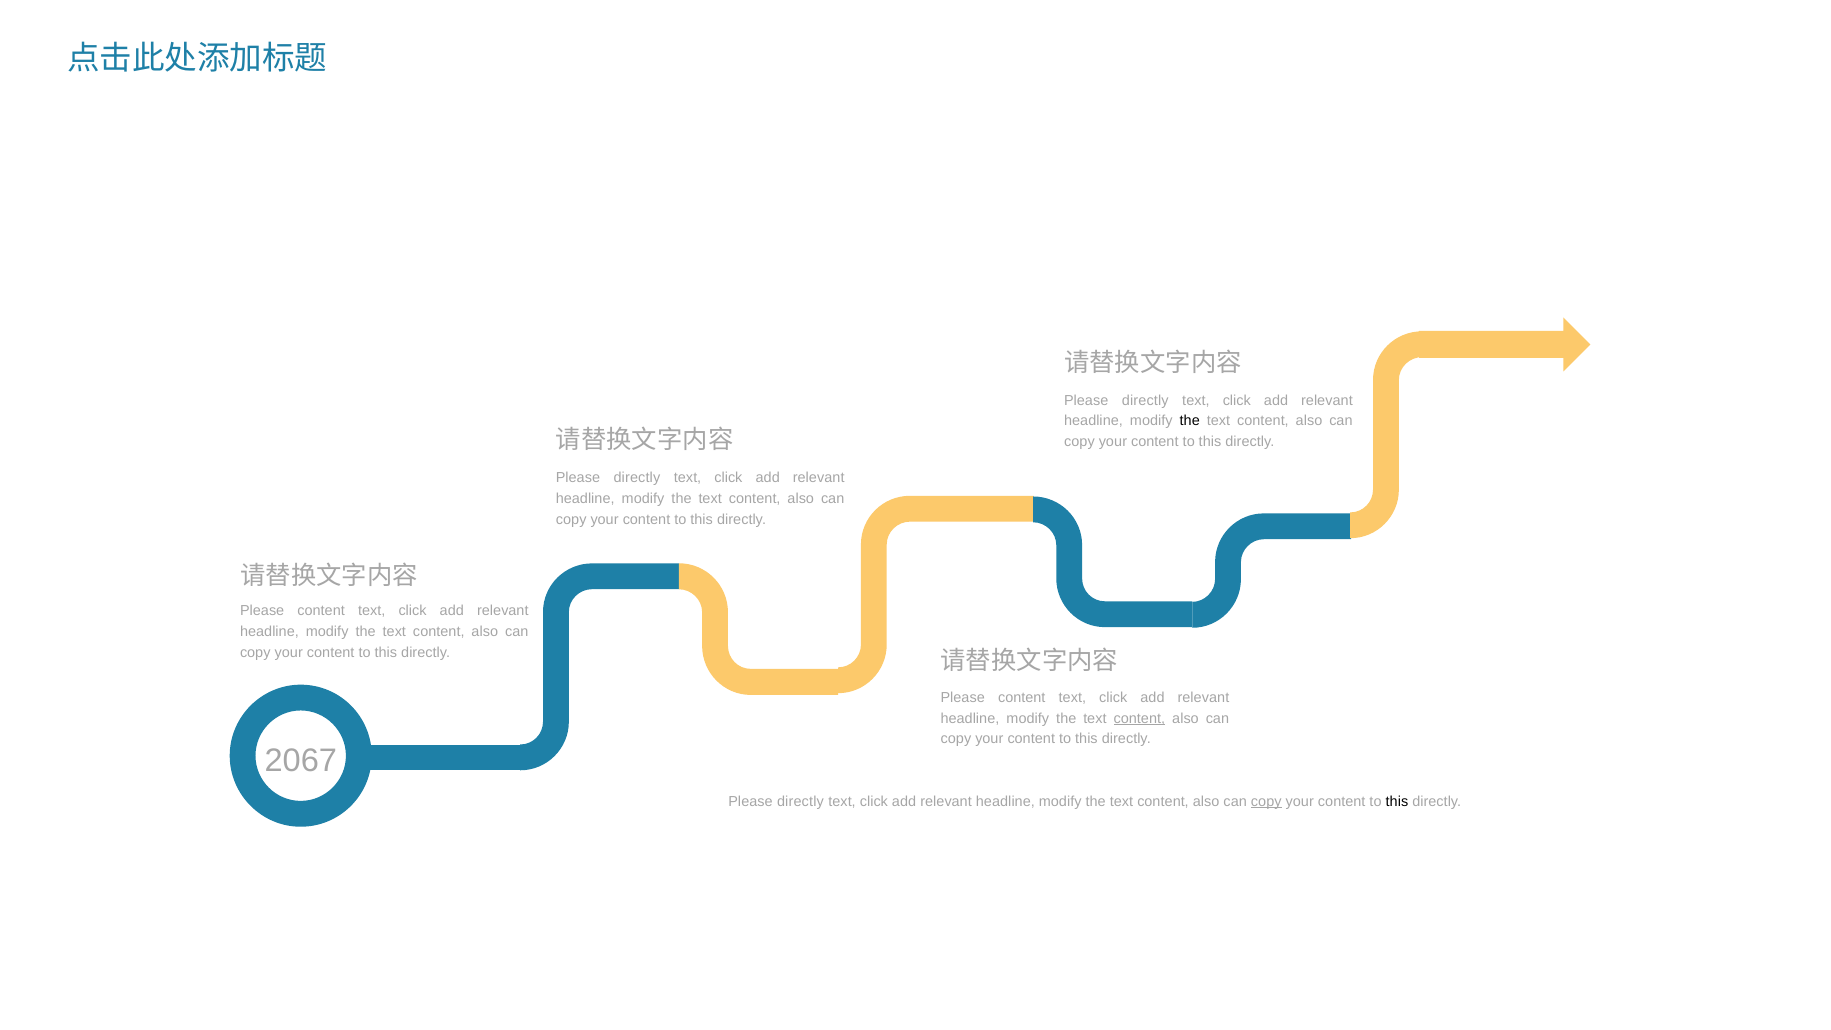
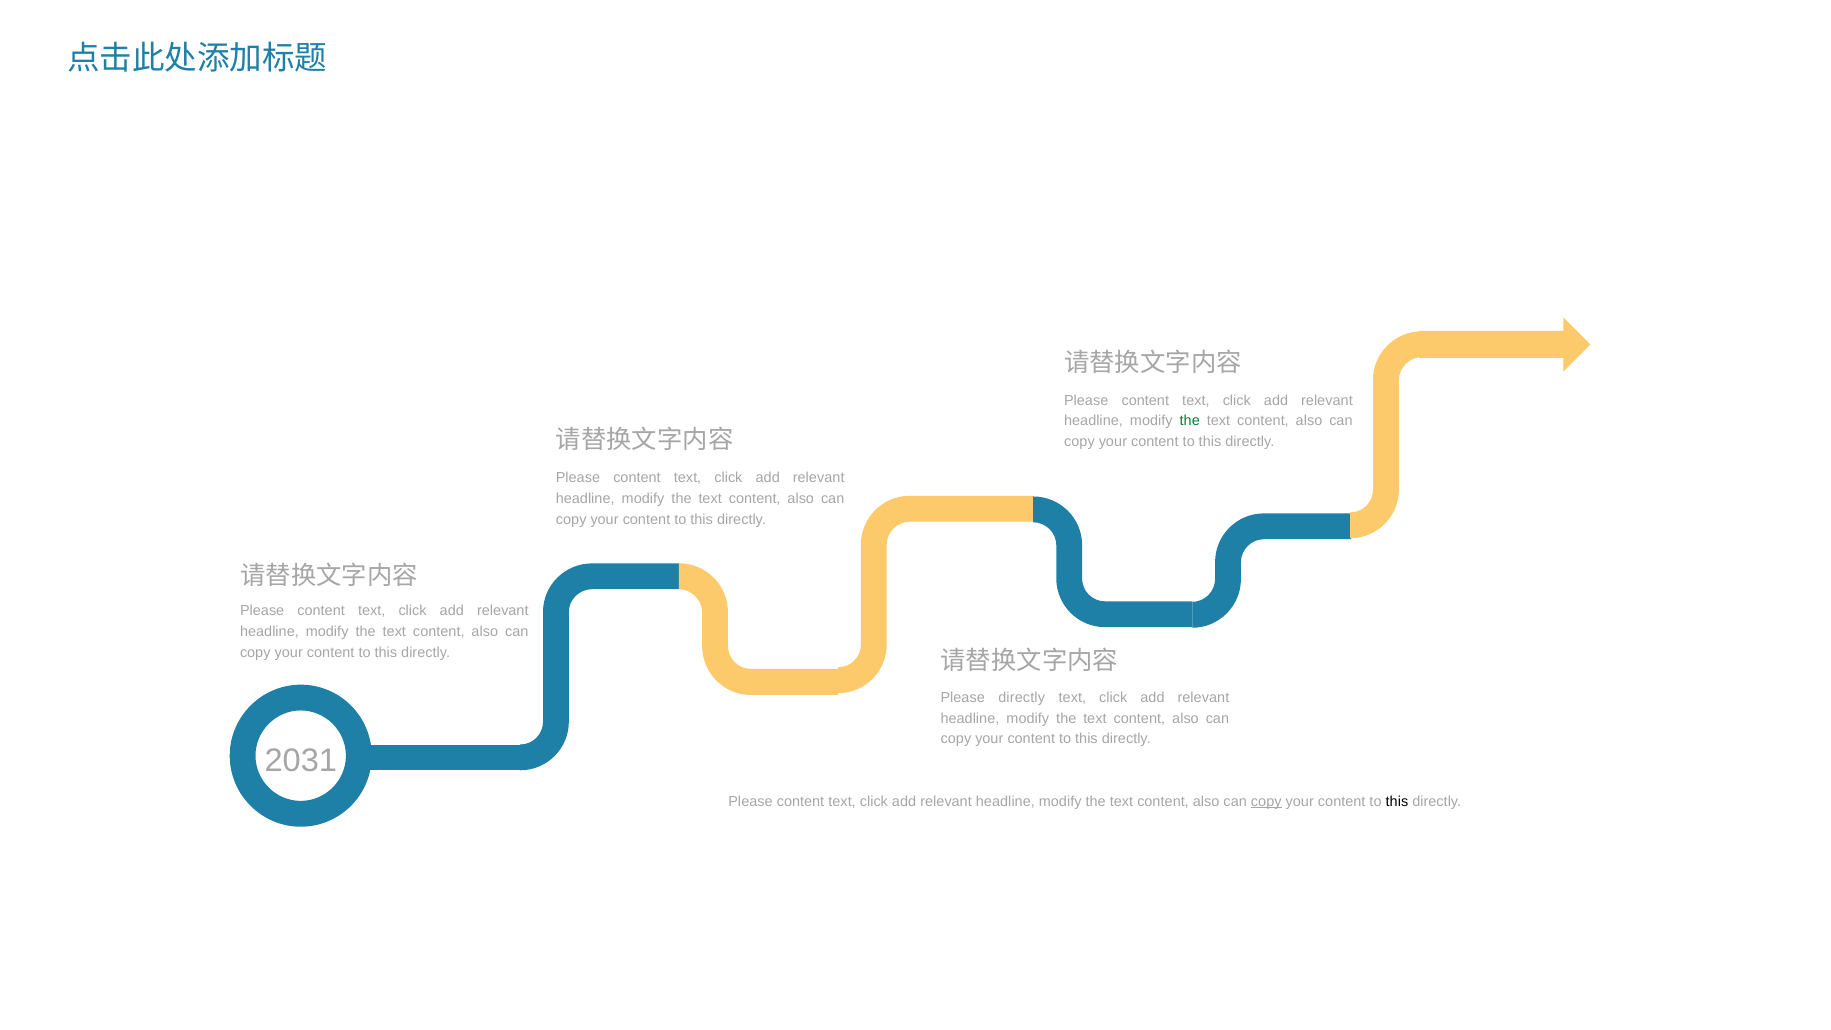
directly at (1145, 400): directly -> content
the at (1190, 421) colour: black -> green
directly at (637, 478): directly -> content
content at (1022, 697): content -> directly
content at (1139, 718) underline: present -> none
2067: 2067 -> 2031
directly at (800, 802): directly -> content
